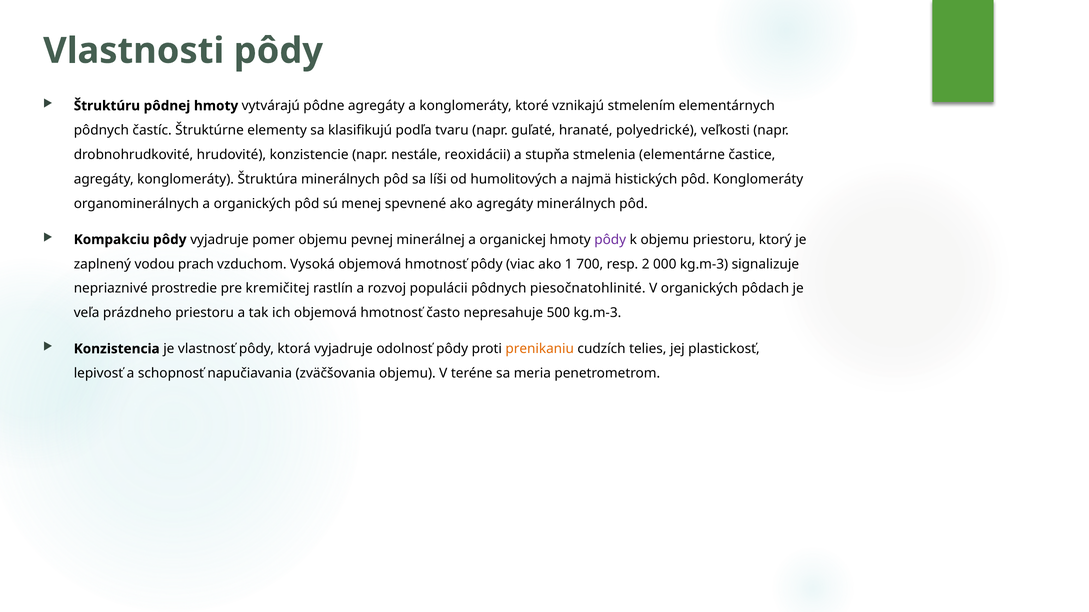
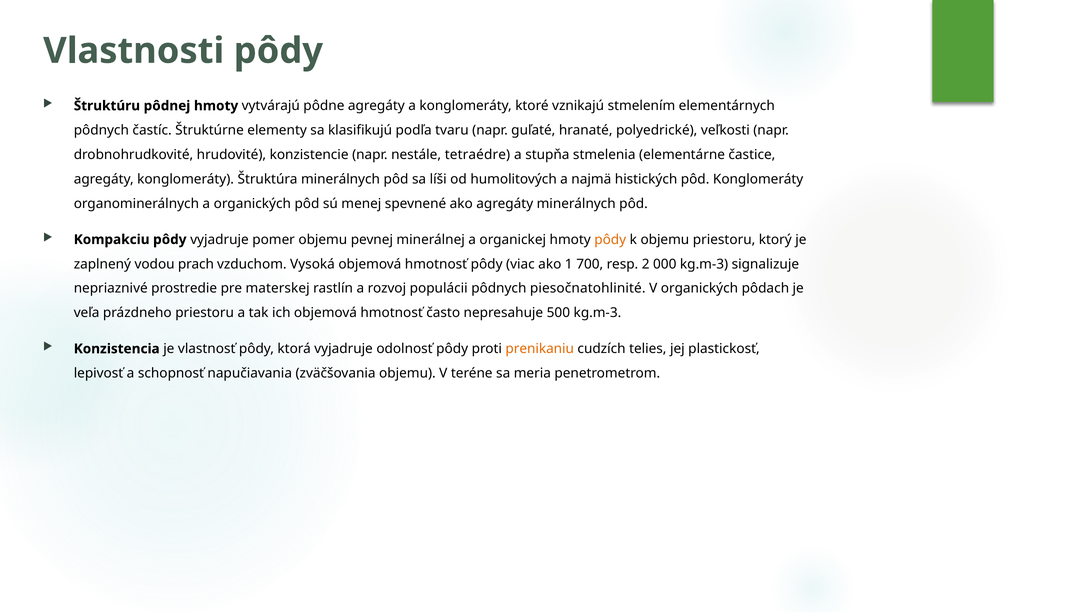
reoxidácii: reoxidácii -> tetraédre
pôdy at (610, 240) colour: purple -> orange
kremičitej: kremičitej -> materskej
